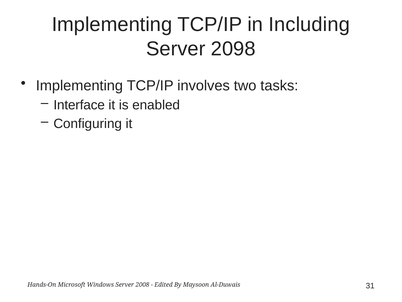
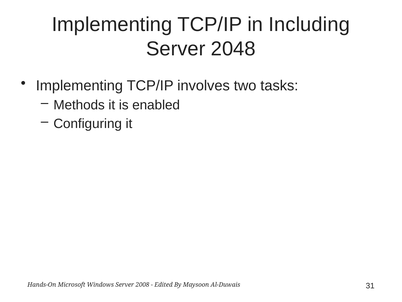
2098: 2098 -> 2048
Interface: Interface -> Methods
